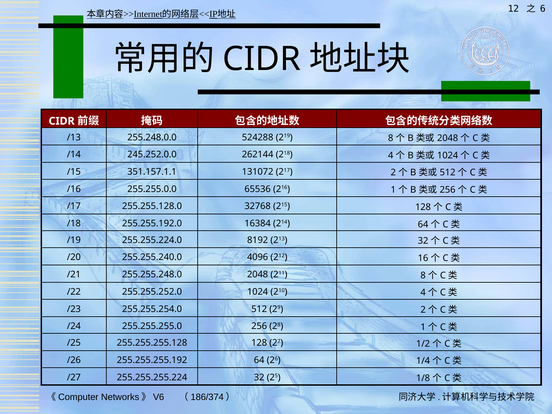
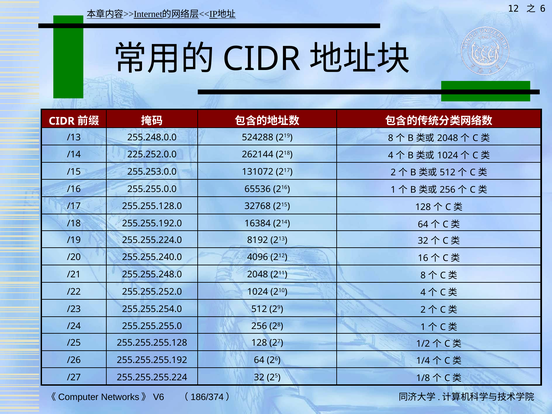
245.252.0.0: 245.252.0.0 -> 225.252.0.0
351.157.1.1: 351.157.1.1 -> 255.253.0.0
